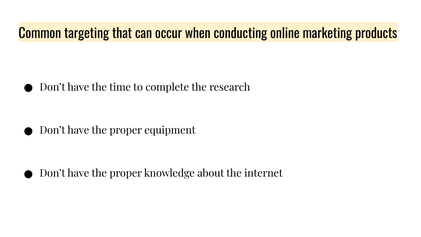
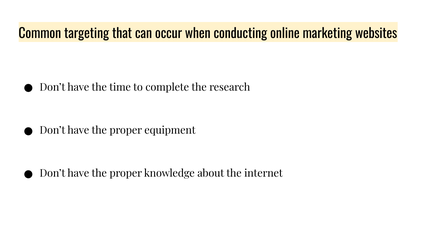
products: products -> websites
